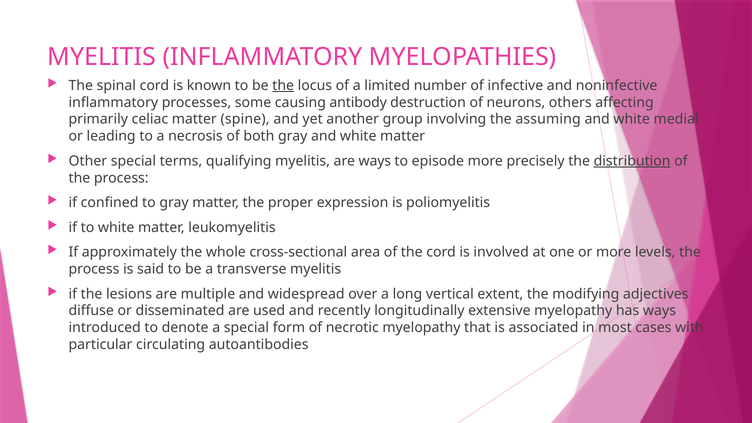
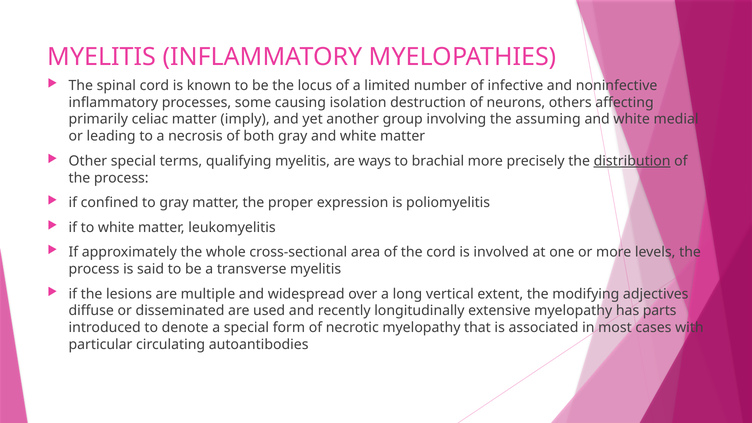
the at (283, 85) underline: present -> none
antibody: antibody -> isolation
spine: spine -> imply
episode: episode -> brachial
has ways: ways -> parts
